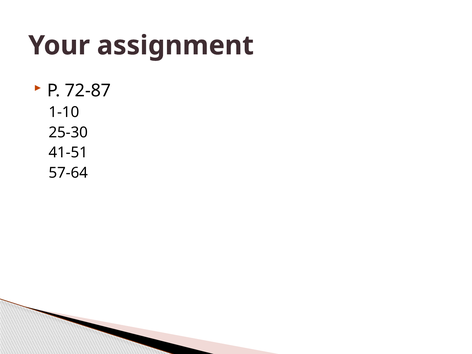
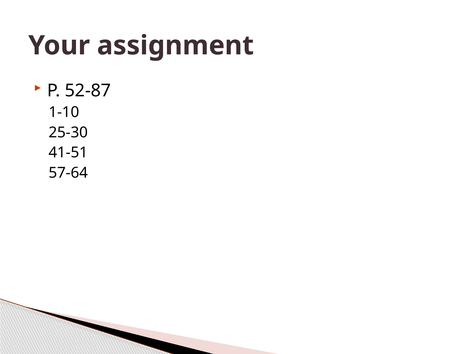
72-87: 72-87 -> 52-87
